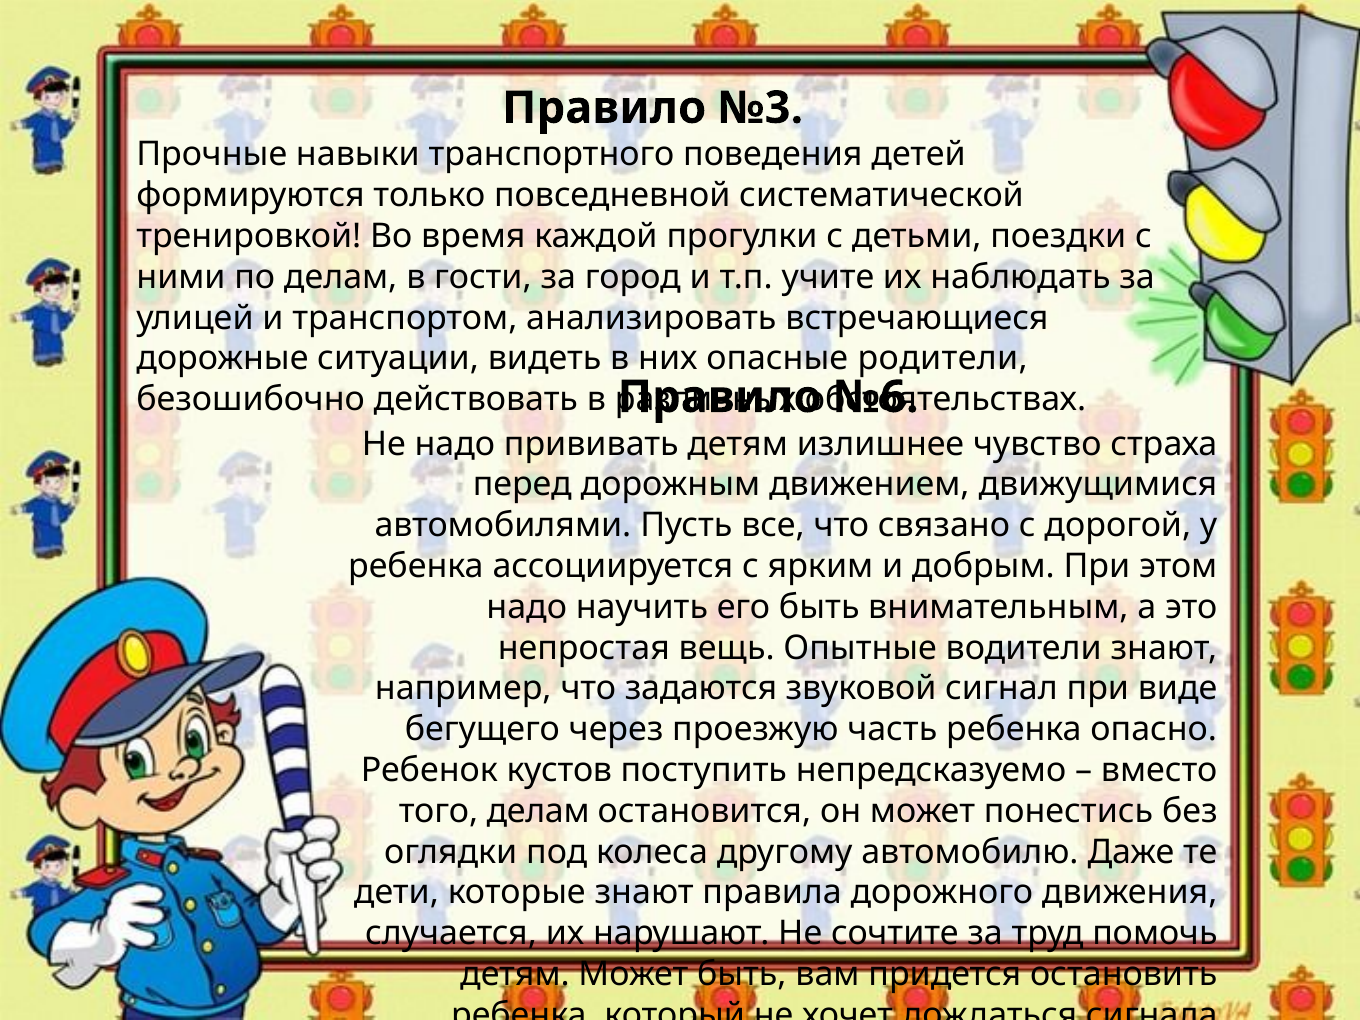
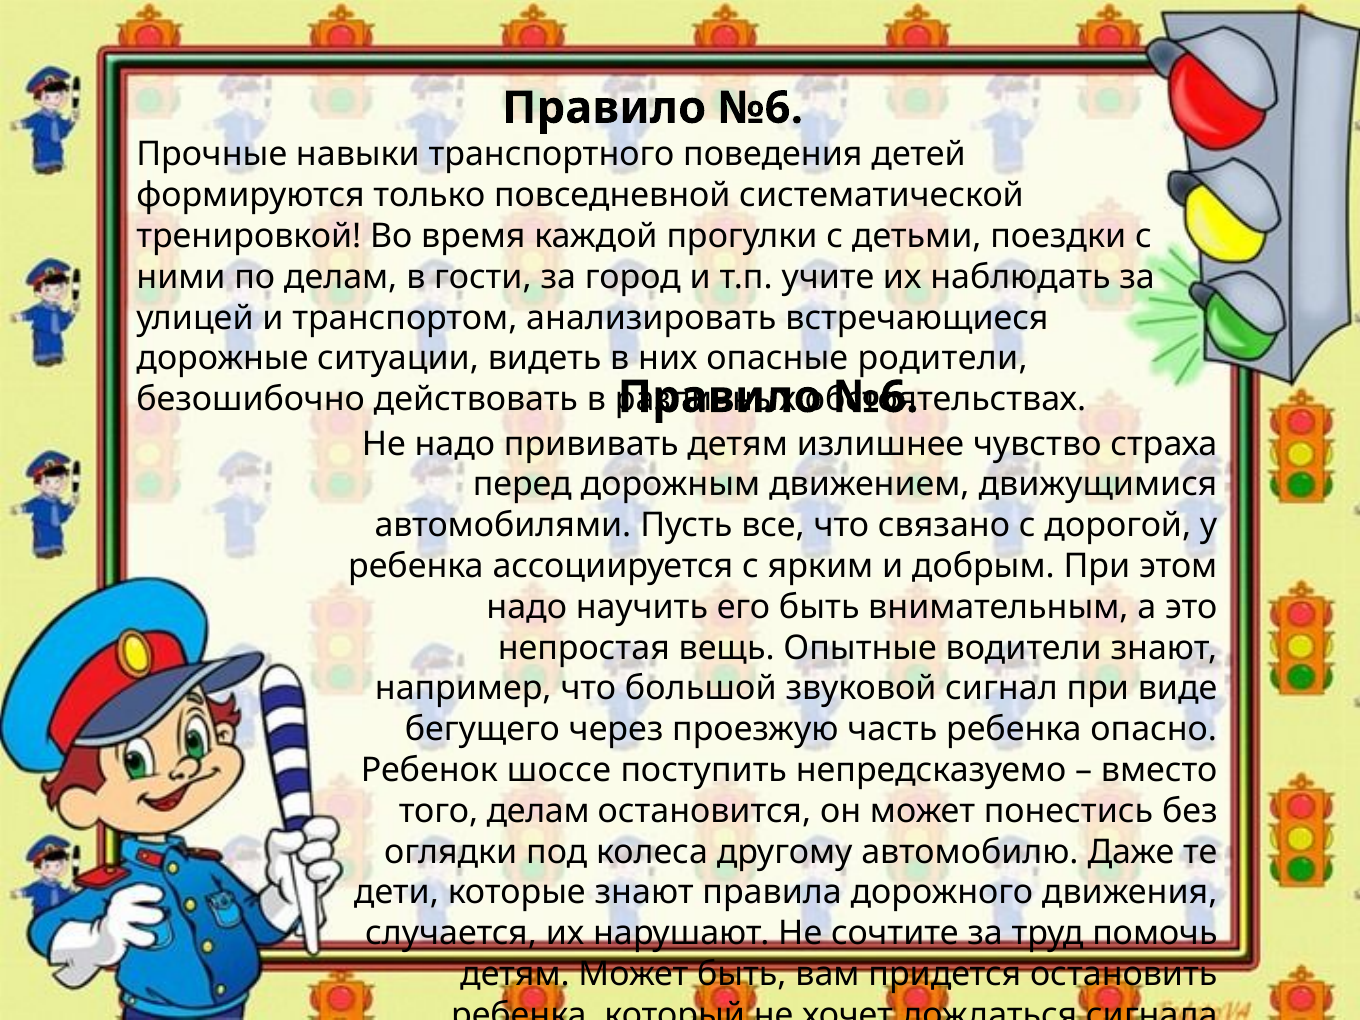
№3 at (761, 108): №3 -> №6
задаются: задаются -> большой
кустов: кустов -> шоссе
